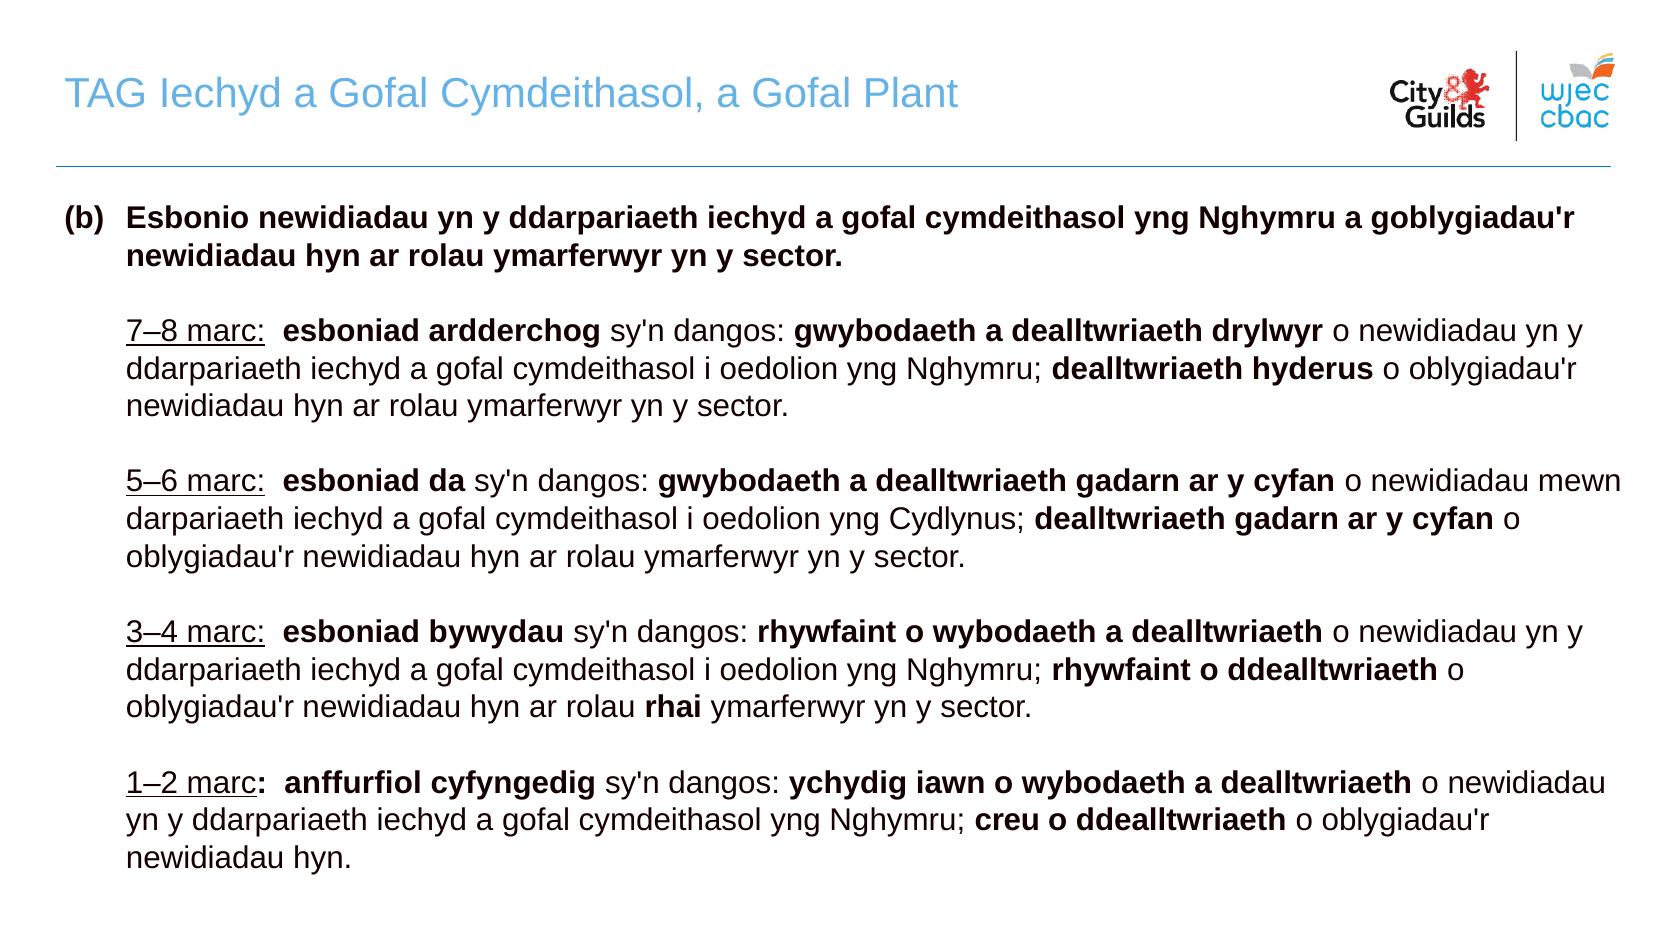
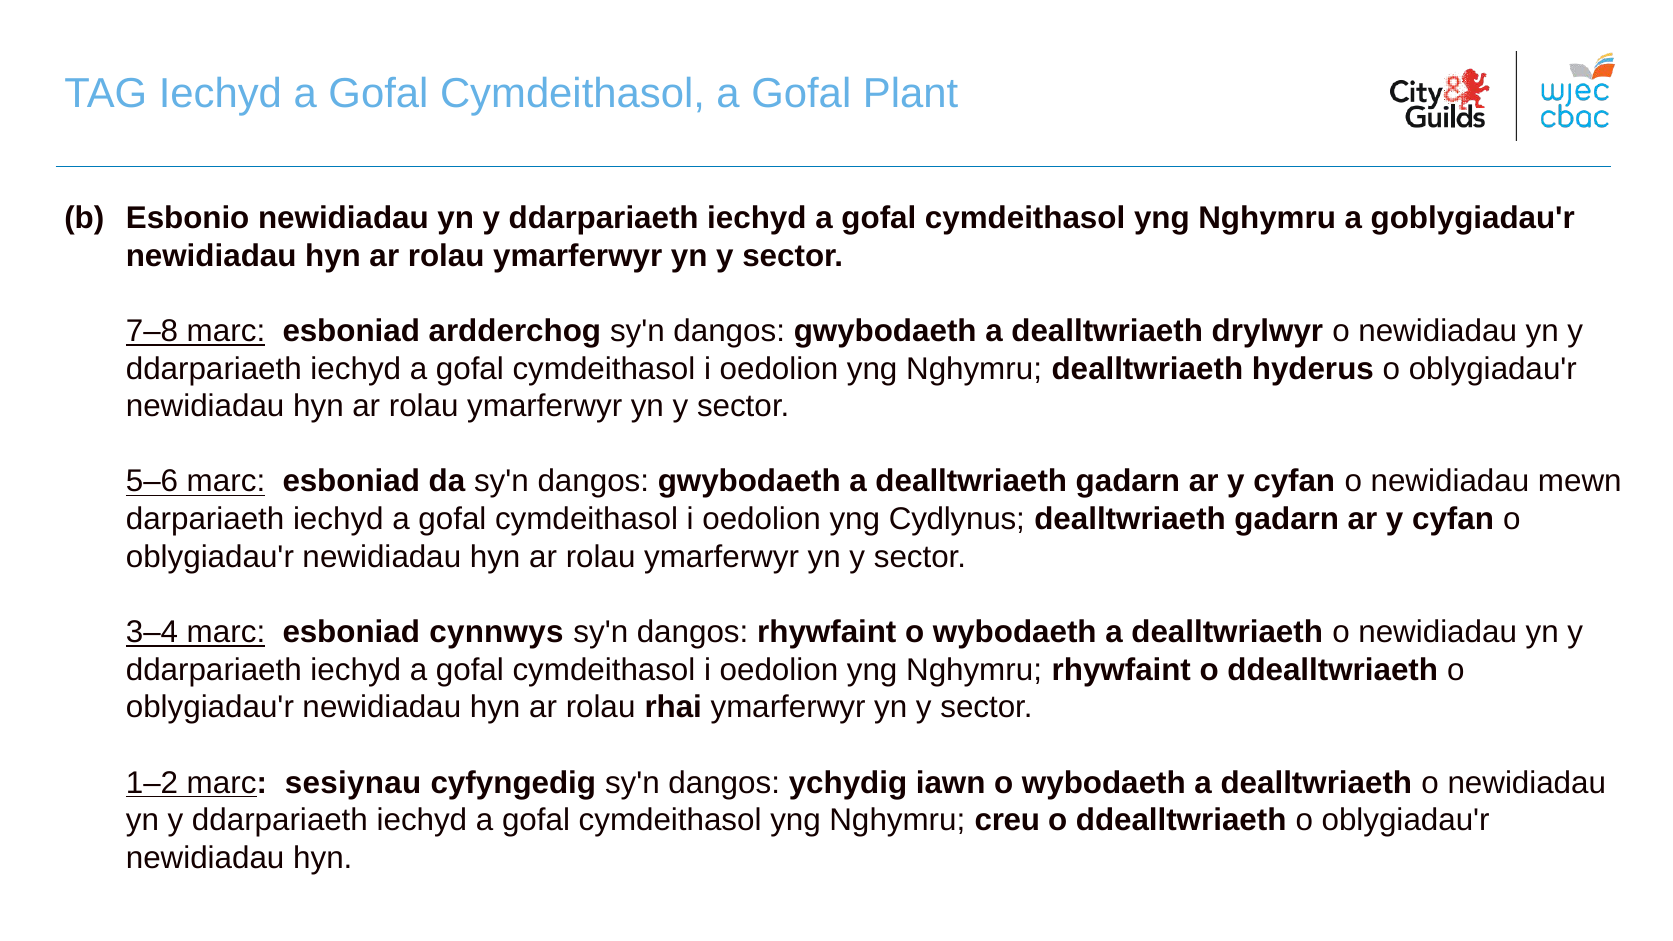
bywydau: bywydau -> cynnwys
anffurfiol: anffurfiol -> sesiynau
